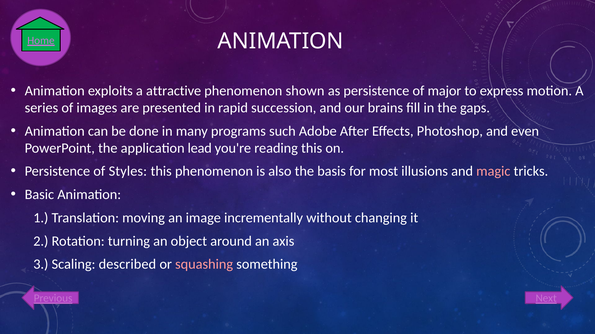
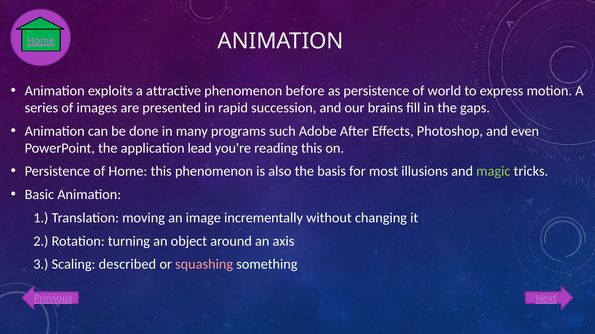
shown: shown -> before
major: major -> world
of Styles: Styles -> Home
magic colour: pink -> light green
